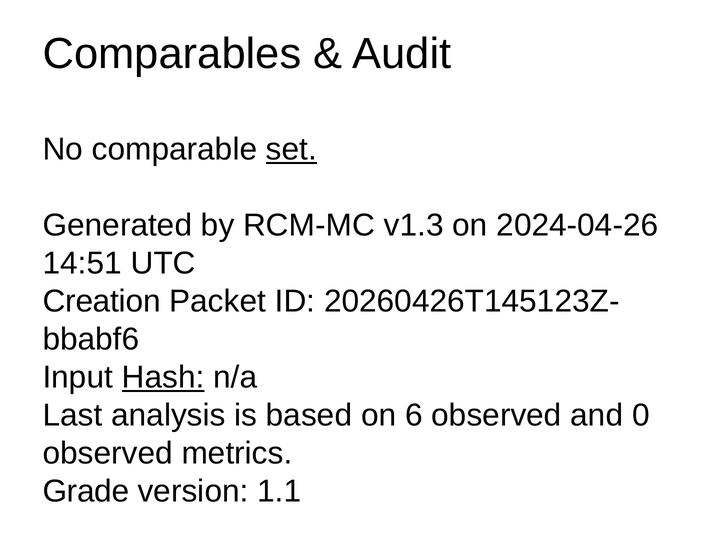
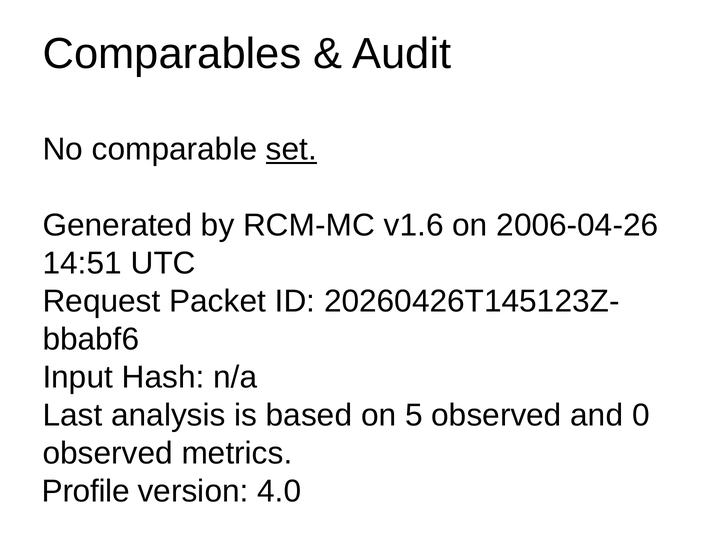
v1.3: v1.3 -> v1.6
2024-04-26: 2024-04-26 -> 2006-04-26
Creation: Creation -> Request
Hash underline: present -> none
6: 6 -> 5
Grade: Grade -> Profile
1.1: 1.1 -> 4.0
